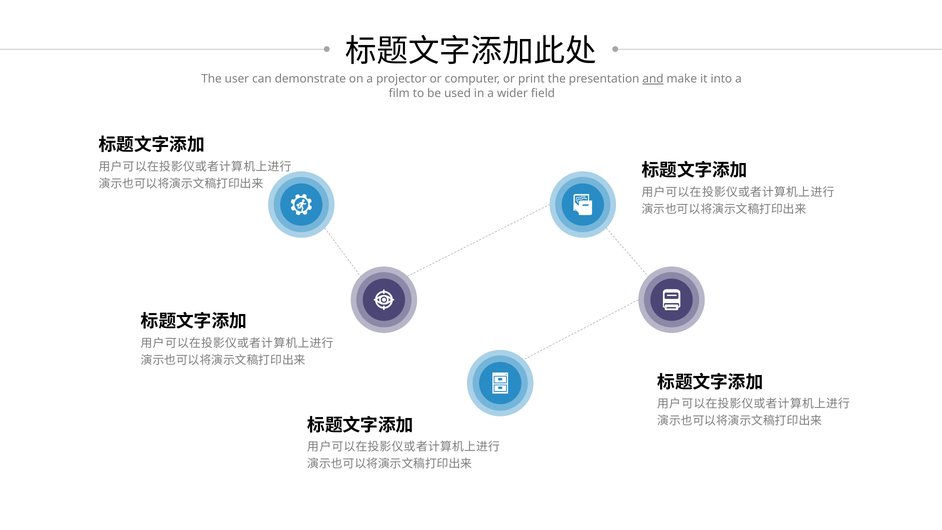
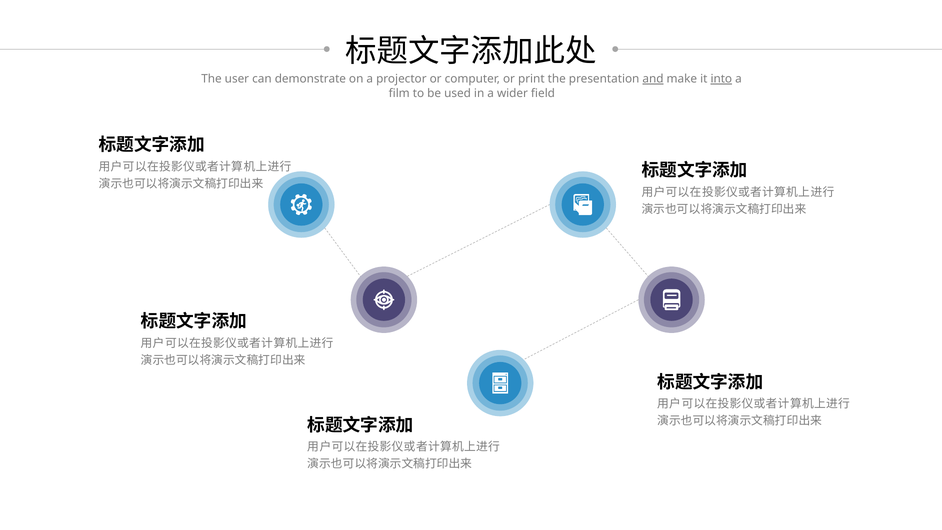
into underline: none -> present
